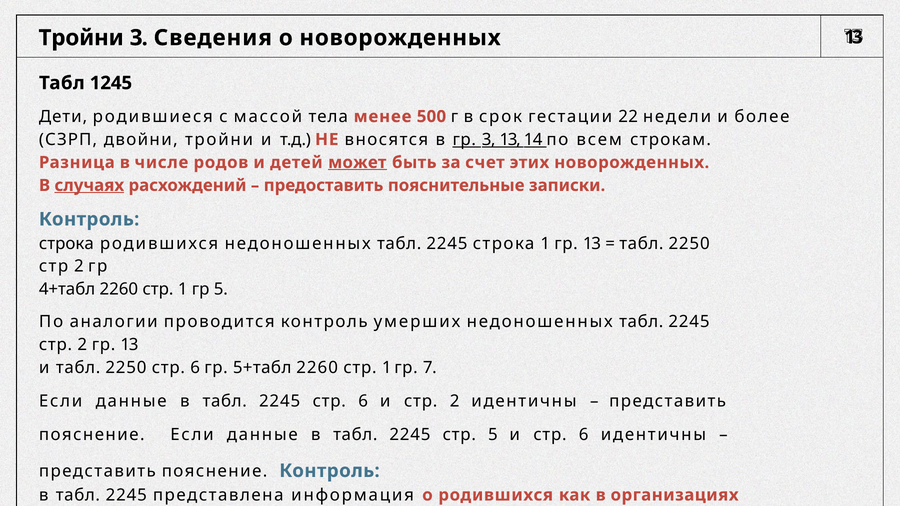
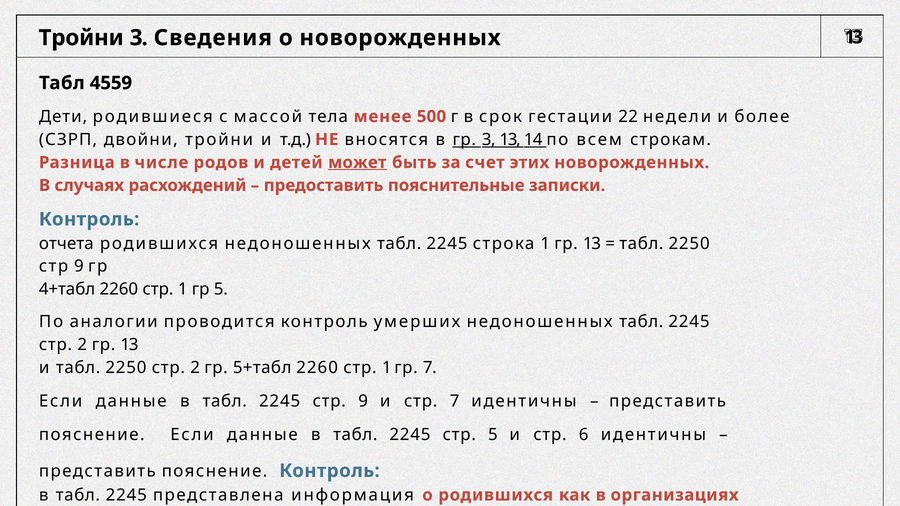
1245: 1245 -> 4559
случаях underline: present -> none
строка at (66, 244): строка -> отчета
2 at (79, 267): 2 -> 9
2250 стр 6: 6 -> 2
2245 стр 6: 6 -> 9
и стр 2: 2 -> 7
